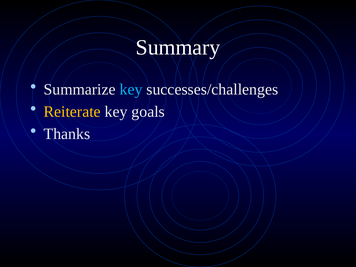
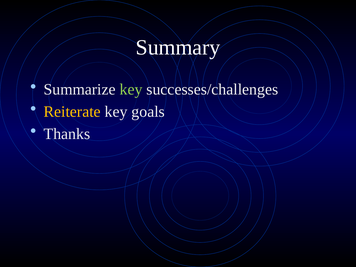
key at (131, 90) colour: light blue -> light green
